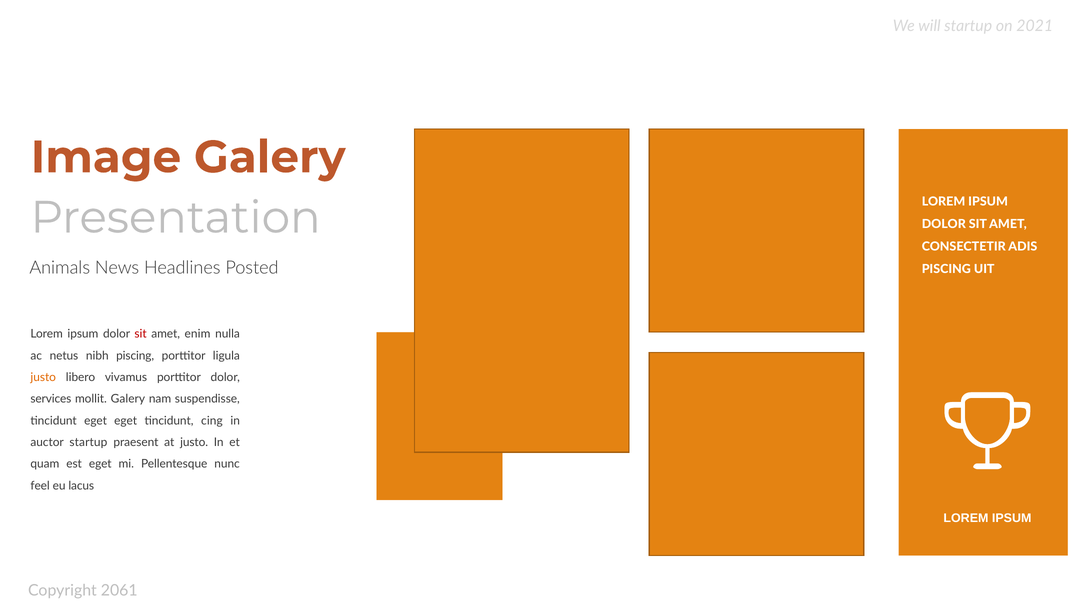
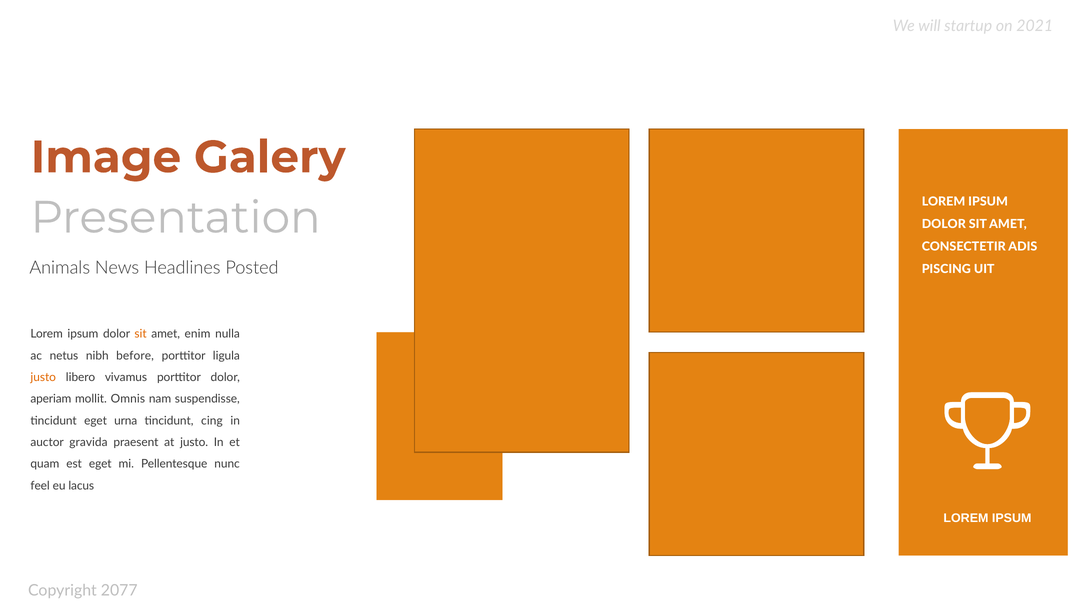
sit at (141, 334) colour: red -> orange
nibh piscing: piscing -> before
services: services -> aperiam
mollit Galery: Galery -> Omnis
eget eget: eget -> urna
auctor startup: startup -> gravida
2061: 2061 -> 2077
